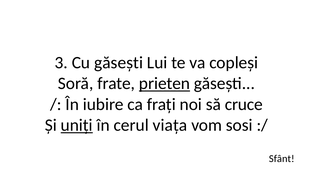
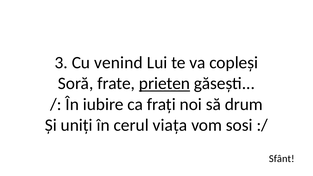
Cu găsești: găsești -> venind
cruce: cruce -> drum
uniți underline: present -> none
